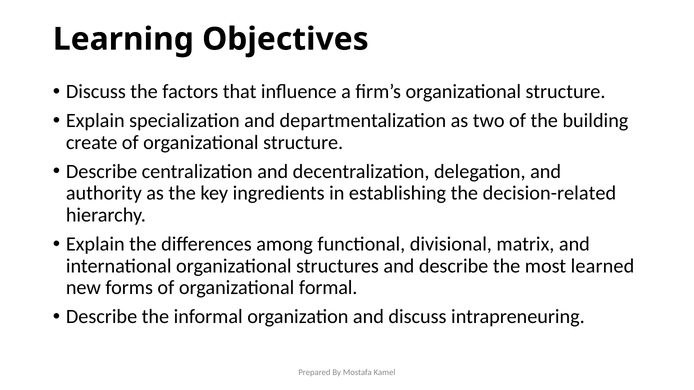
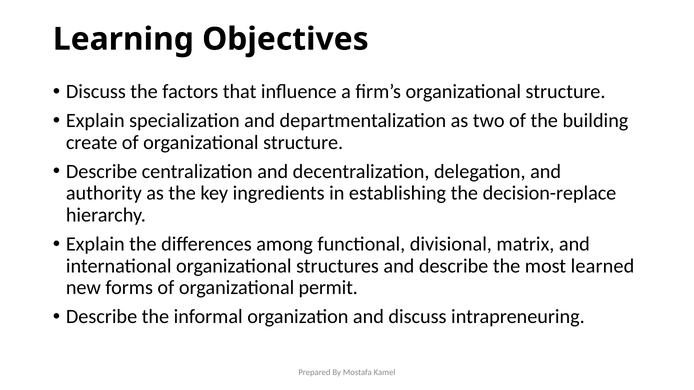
decision-related: decision-related -> decision-replace
formal: formal -> permit
